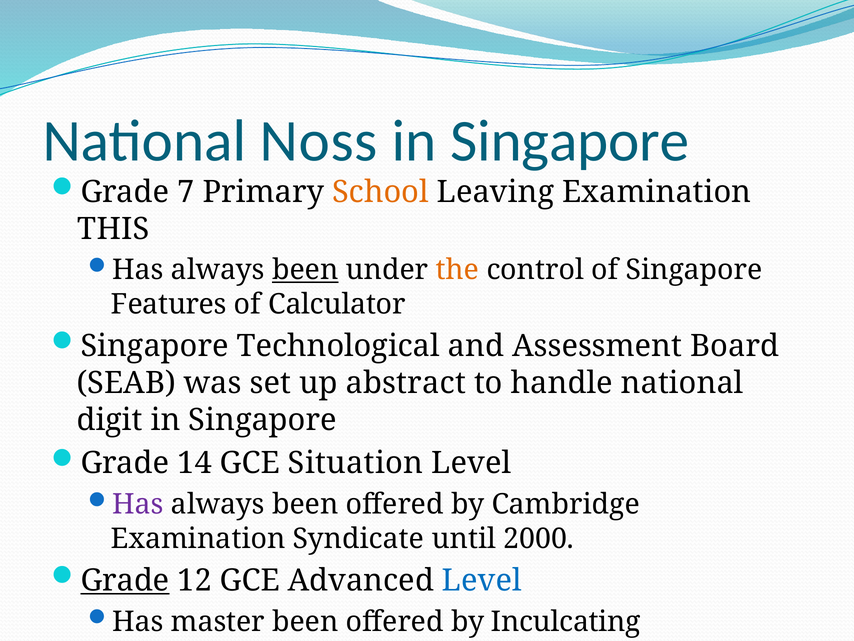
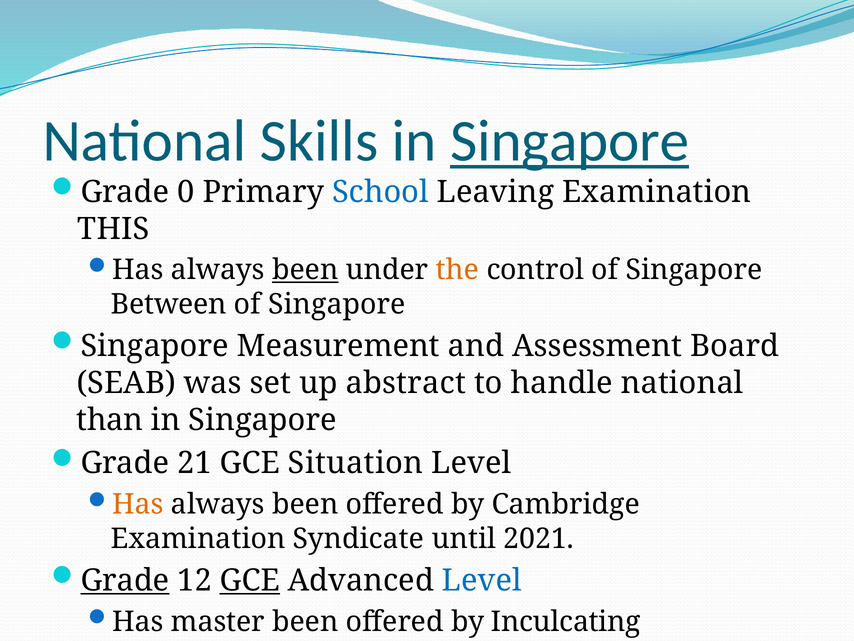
Noss: Noss -> Skills
Singapore at (570, 141) underline: none -> present
7: 7 -> 0
School colour: orange -> blue
Features: Features -> Between
Calculator at (337, 304): Calculator -> Singapore
Technological: Technological -> Measurement
digit: digit -> than
14: 14 -> 21
Has at (138, 504) colour: purple -> orange
2000: 2000 -> 2021
GCE at (250, 580) underline: none -> present
